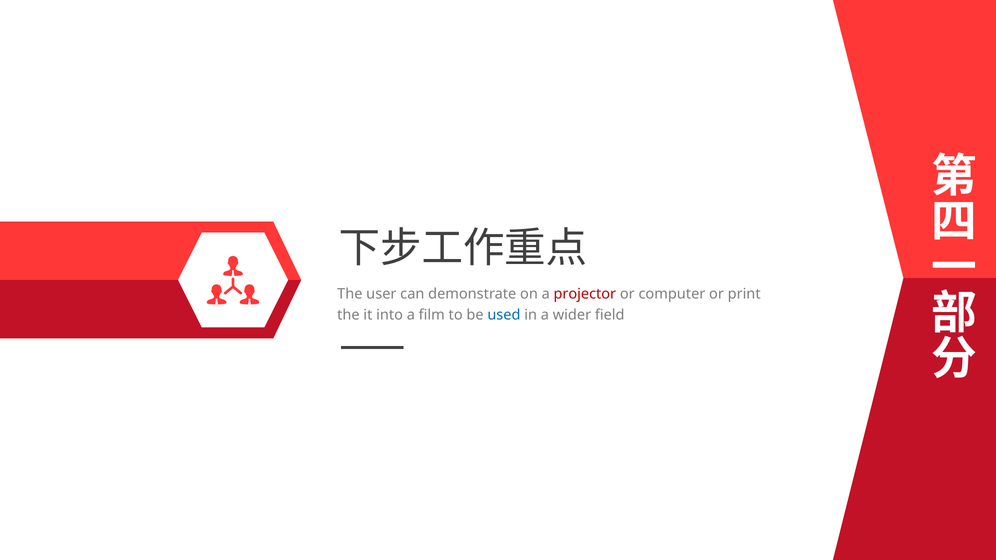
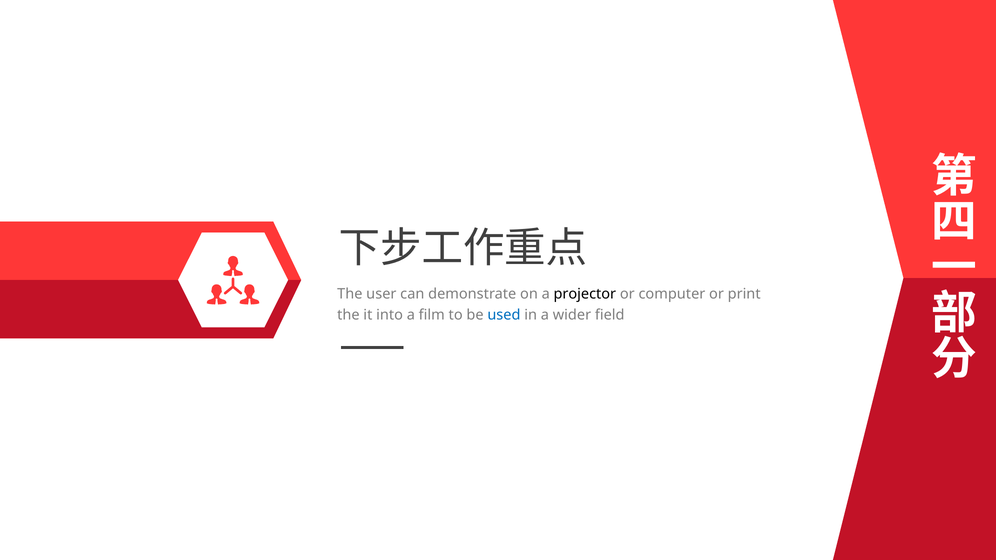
projector colour: red -> black
